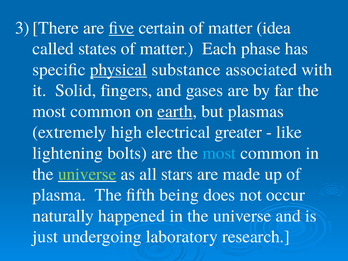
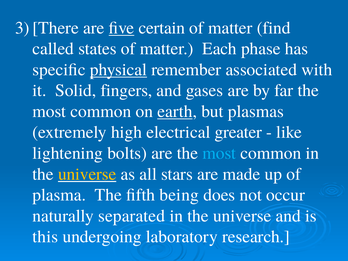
idea: idea -> find
substance: substance -> remember
universe at (87, 174) colour: light green -> yellow
happened: happened -> separated
just: just -> this
